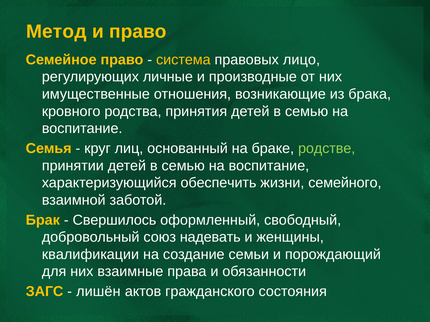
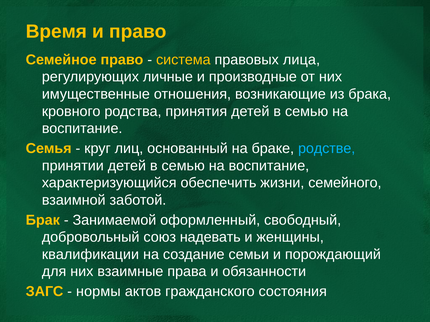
Метод: Метод -> Время
лицо: лицо -> лица
родстве colour: light green -> light blue
Свершилось: Свершилось -> Занимаемой
лишён: лишён -> нормы
